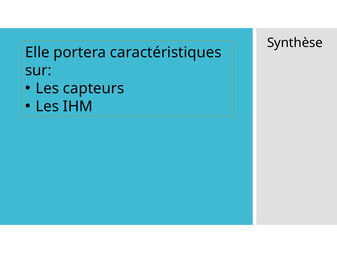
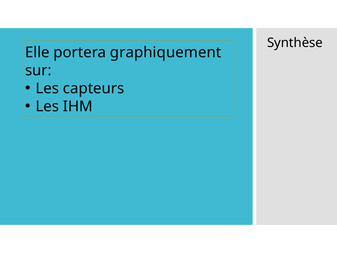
caractéristiques: caractéristiques -> graphiquement
